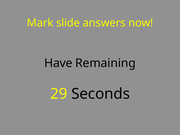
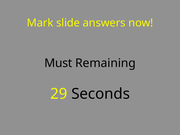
Have: Have -> Must
